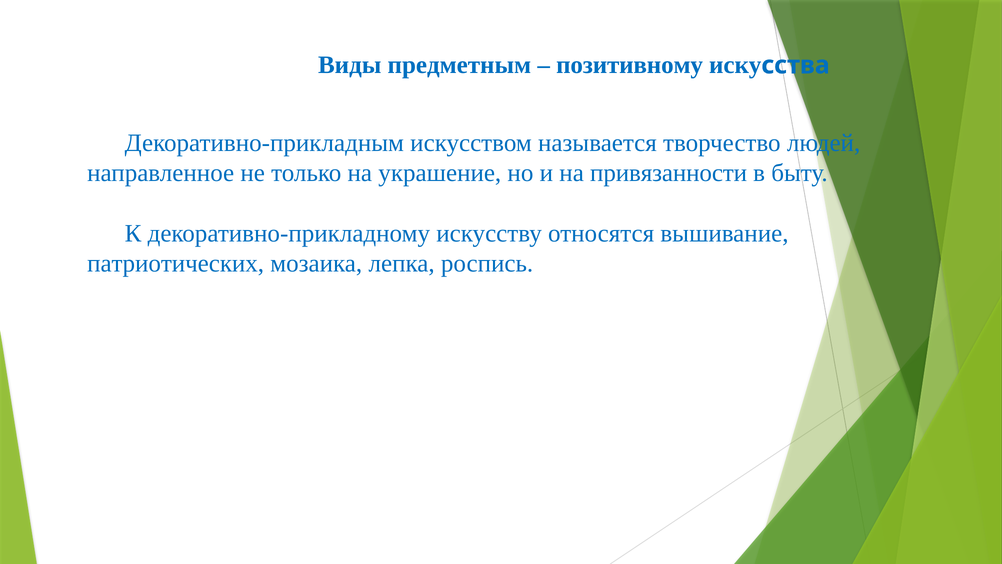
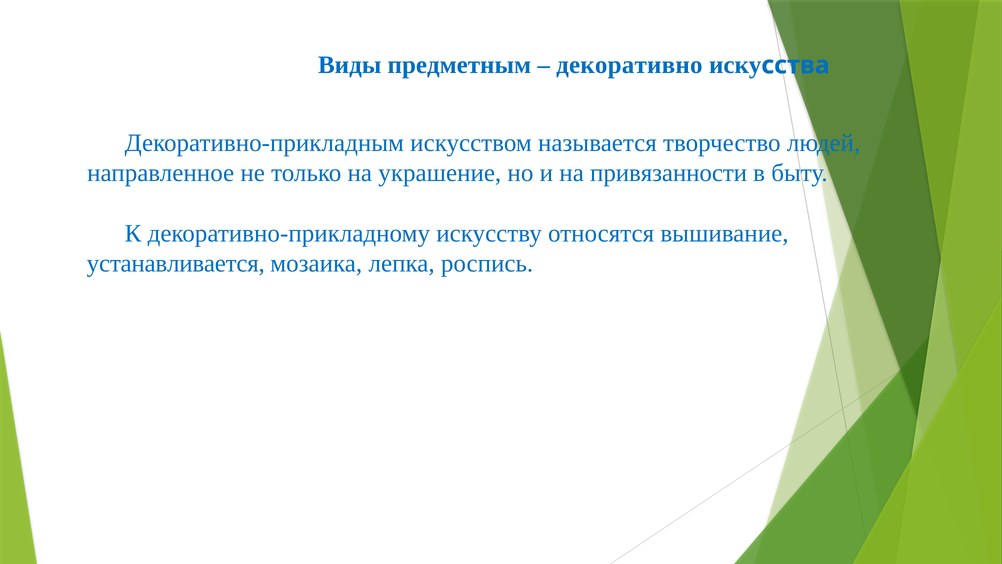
позитивному: позитивному -> декоративно
патриотических: патриотических -> устанавливается
